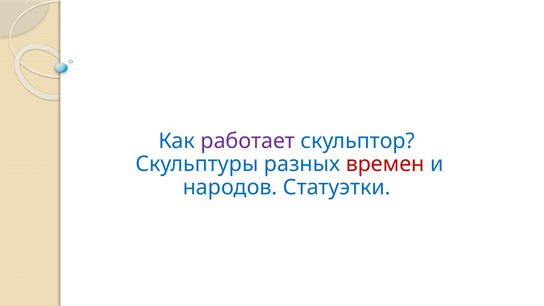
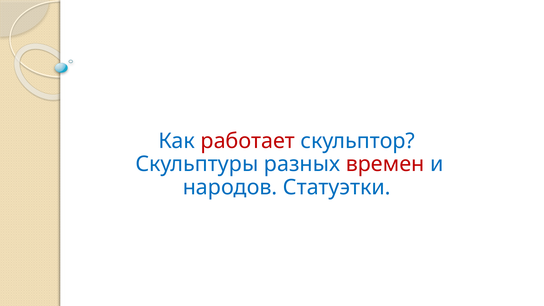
работает colour: purple -> red
